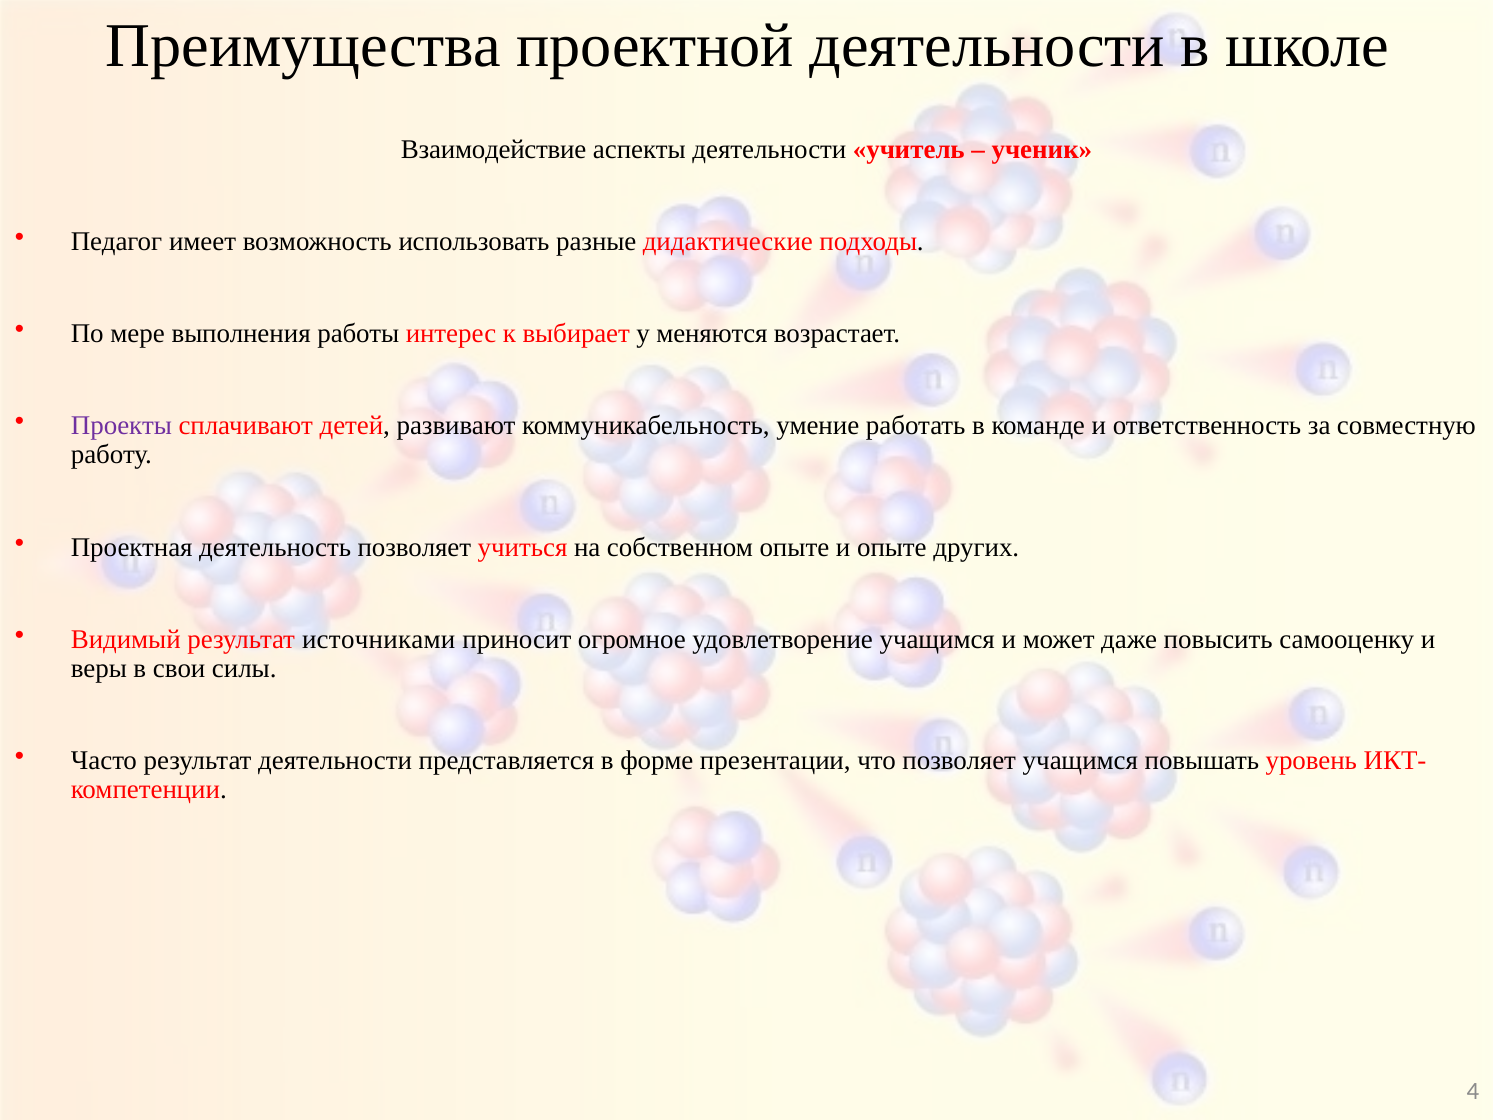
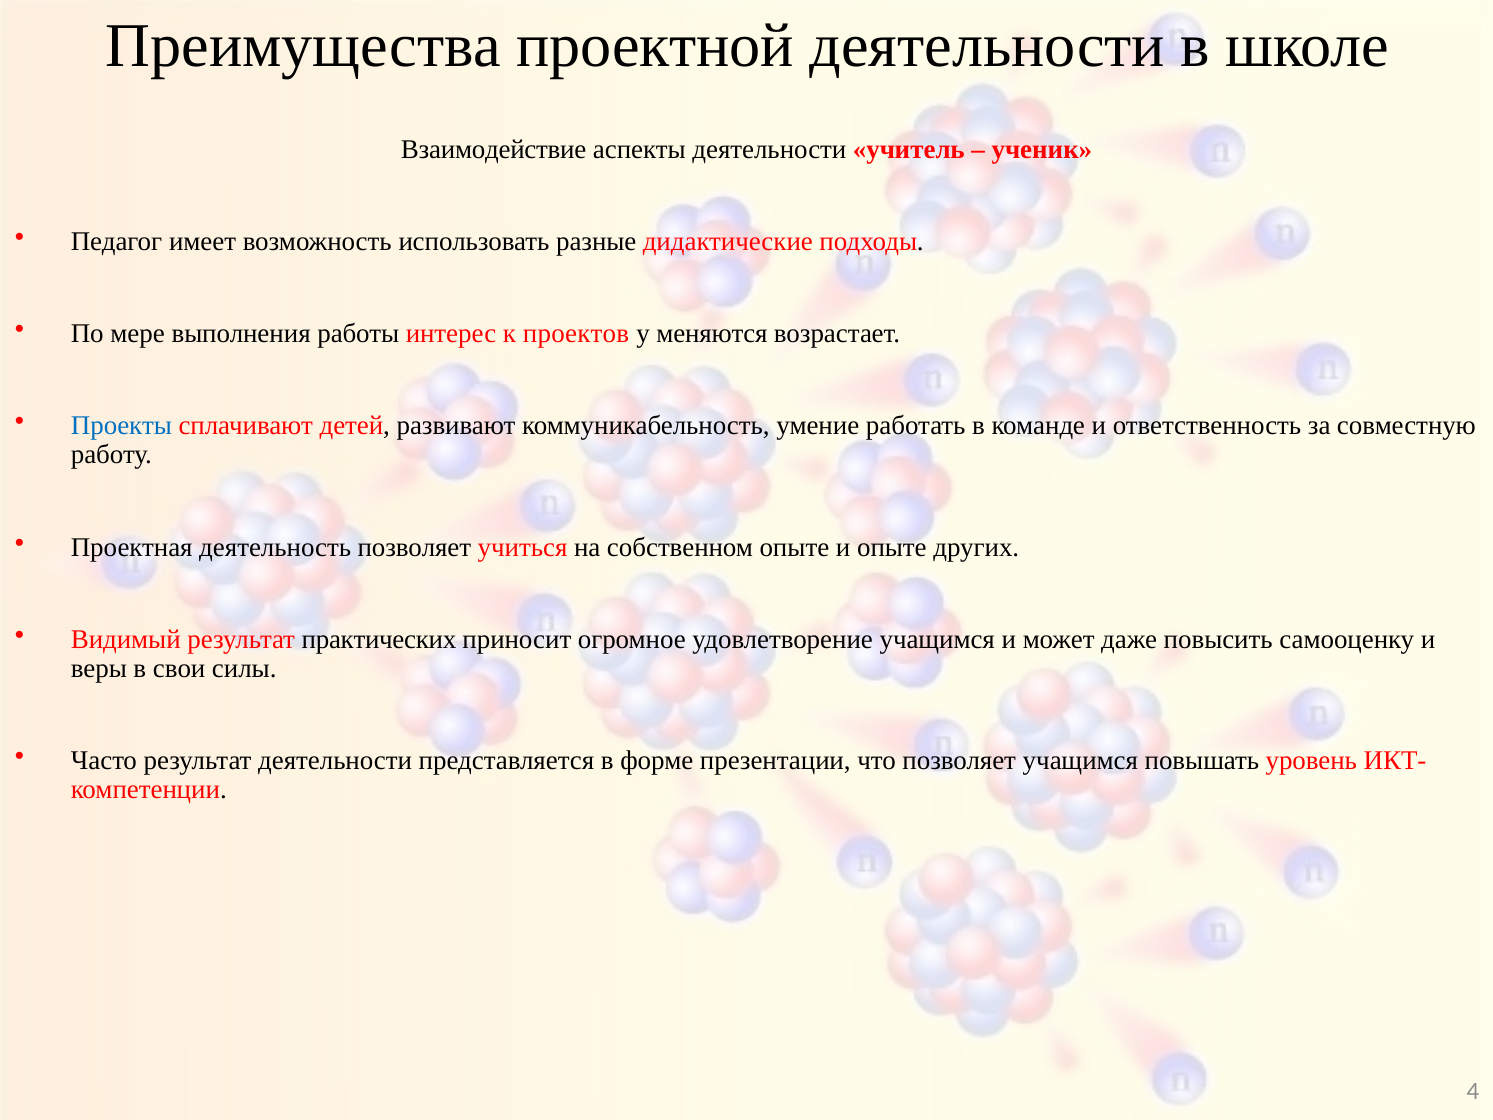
выбирает: выбирает -> проектов
Проекты colour: purple -> blue
источниками: источниками -> практических
